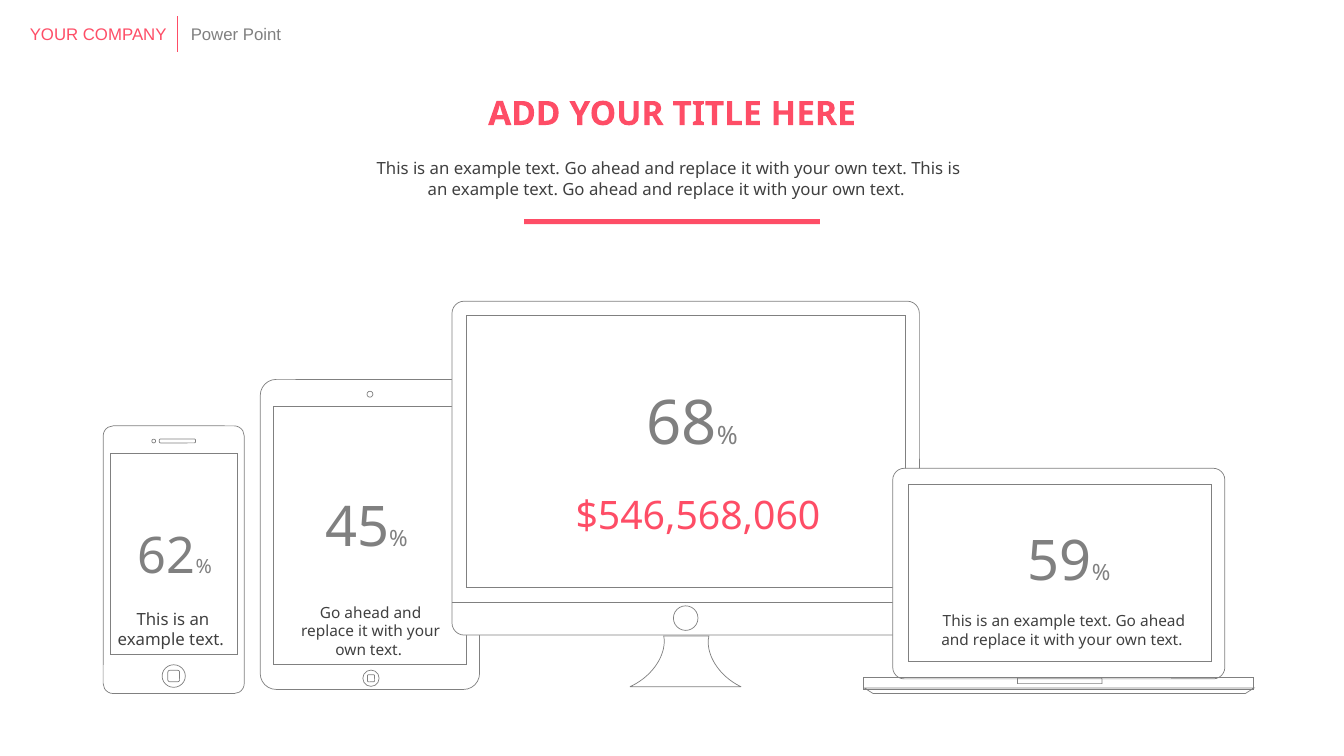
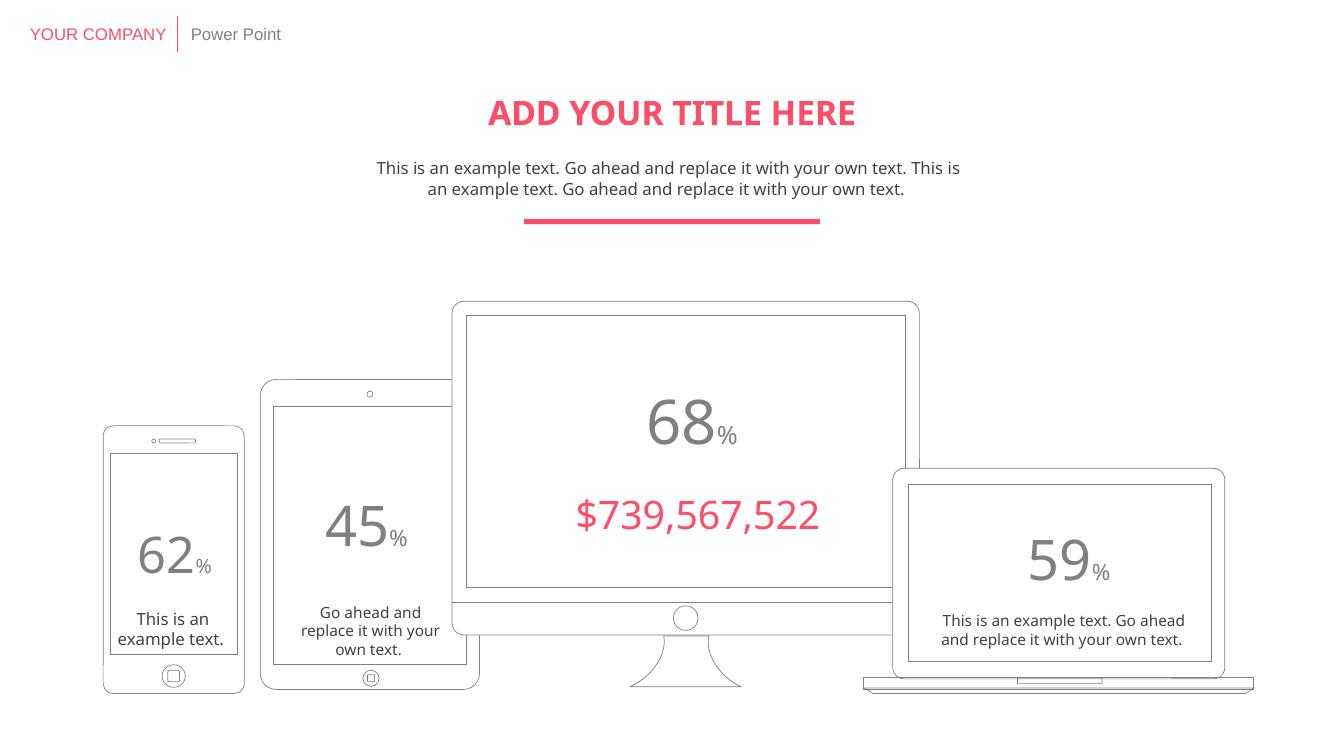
$546,568,060: $546,568,060 -> $739,567,522
